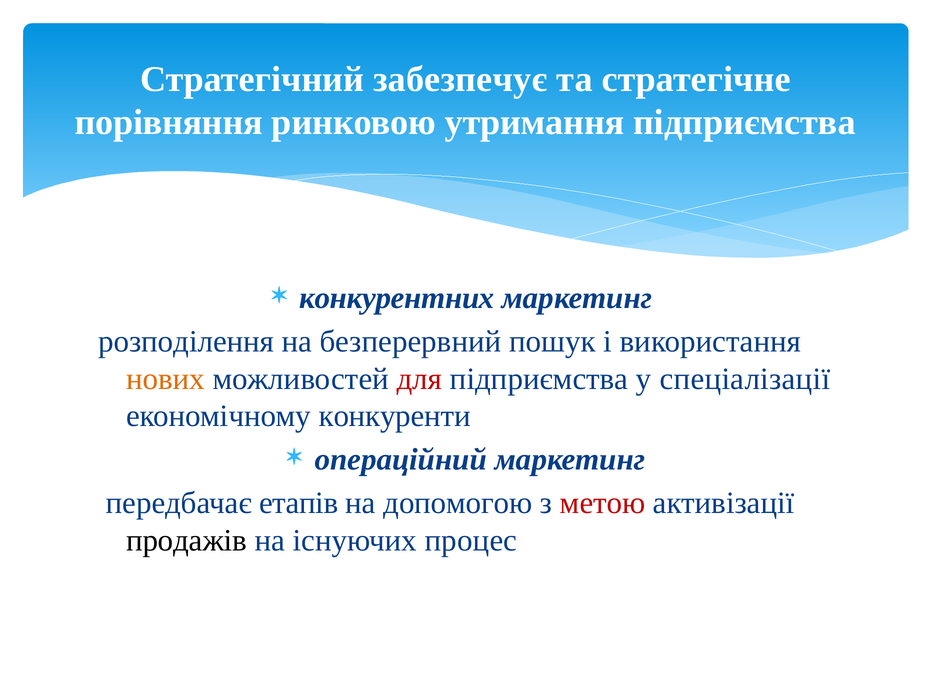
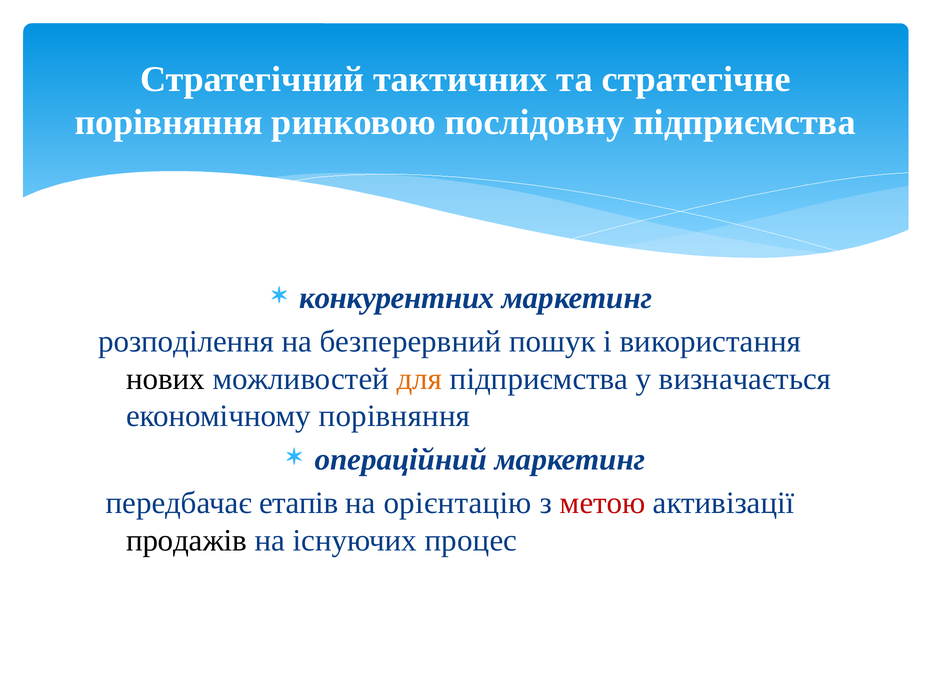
забезпечує: забезпечує -> тактичних
утримання: утримання -> послідовну
нових colour: orange -> black
для colour: red -> orange
спеціалізації: спеціалізації -> визначається
економічному конкуренти: конкуренти -> порівняння
допомогою: допомогою -> орієнтацію
